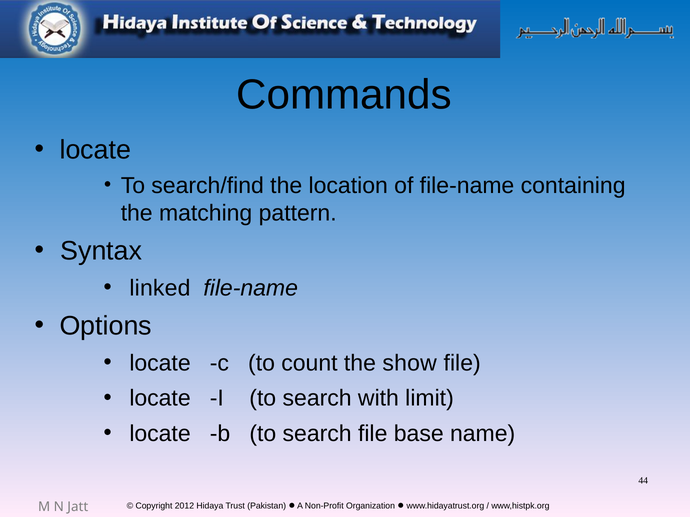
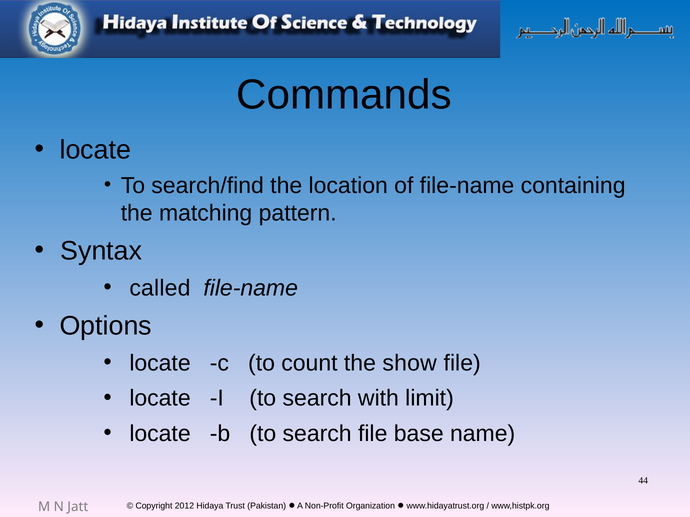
linked: linked -> called
